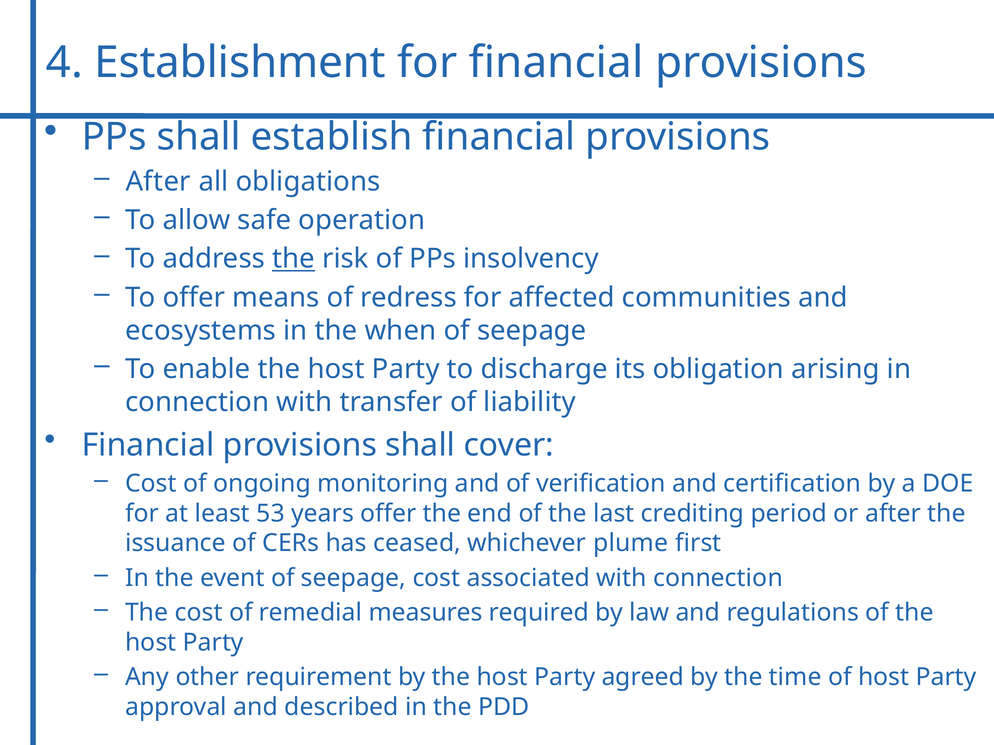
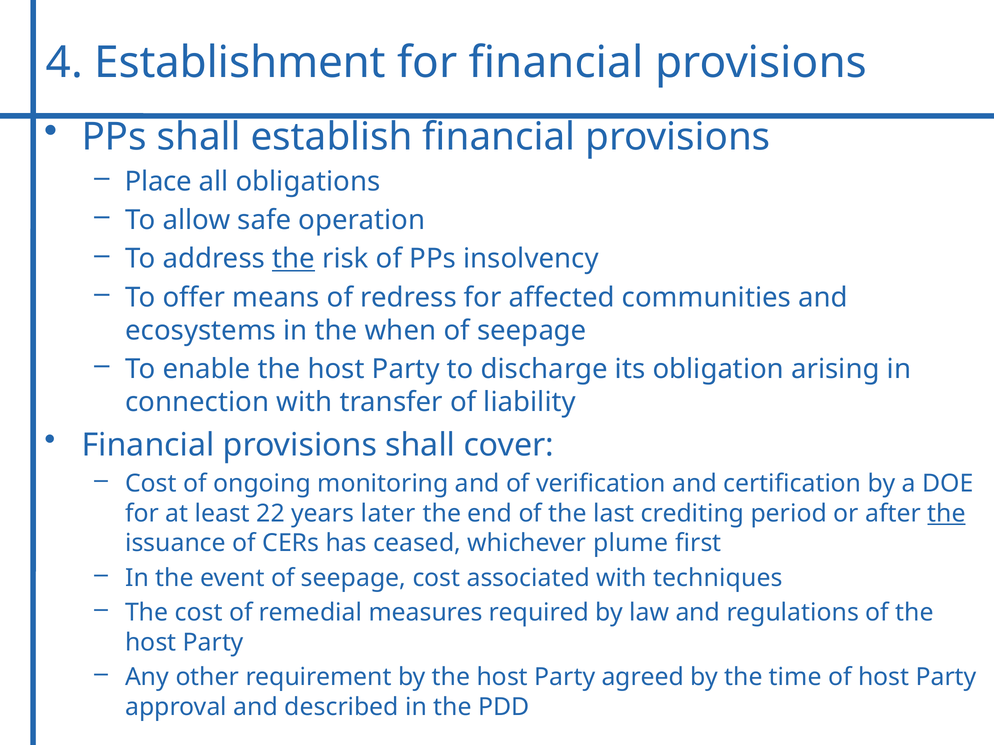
After at (158, 182): After -> Place
53: 53 -> 22
years offer: offer -> later
the at (946, 514) underline: none -> present
with connection: connection -> techniques
